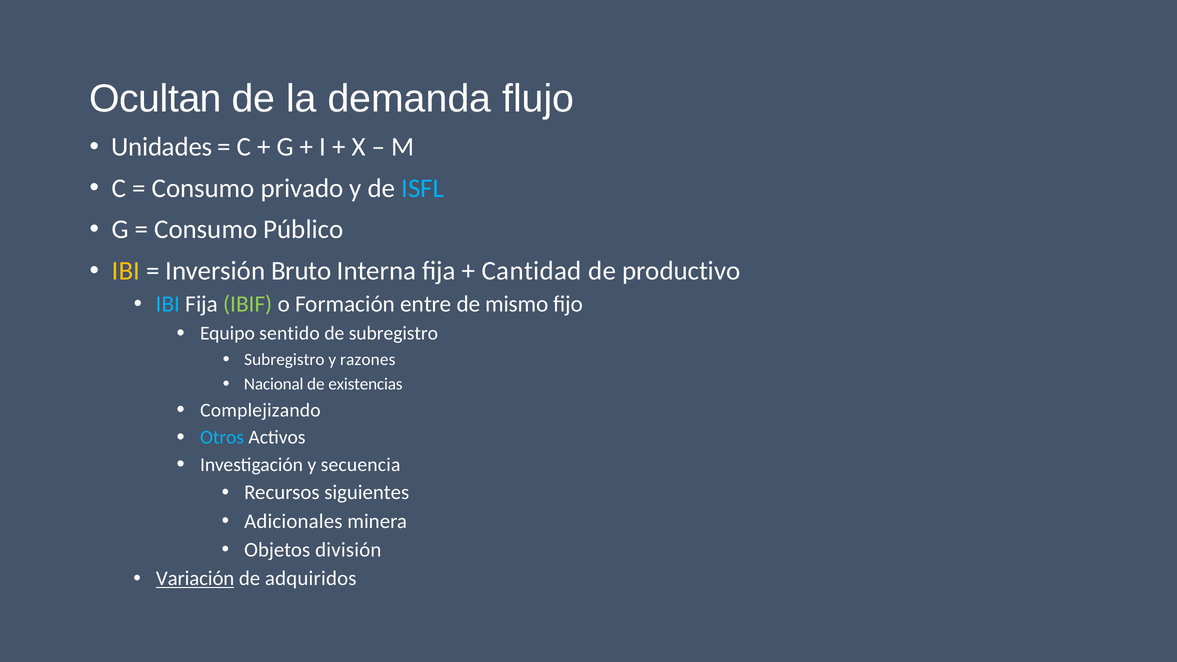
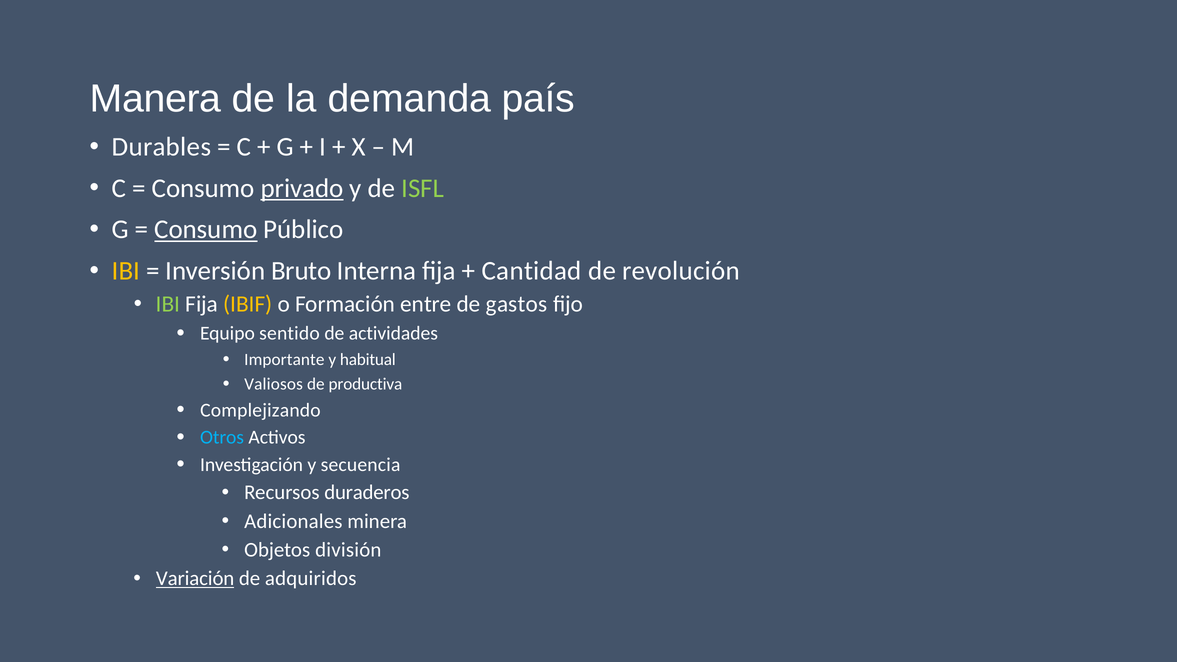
Ocultan: Ocultan -> Manera
flujo: flujo -> país
Unidades: Unidades -> Durables
privado underline: none -> present
ISFL colour: light blue -> light green
Consumo at (206, 230) underline: none -> present
productivo: productivo -> revolución
IBI at (168, 304) colour: light blue -> light green
IBIF colour: light green -> yellow
mismo: mismo -> gastos
de subregistro: subregistro -> actividades
Subregistro at (284, 359): Subregistro -> Importante
razones: razones -> habitual
Nacional: Nacional -> Valiosos
existencias: existencias -> productiva
siguientes: siguientes -> duraderos
